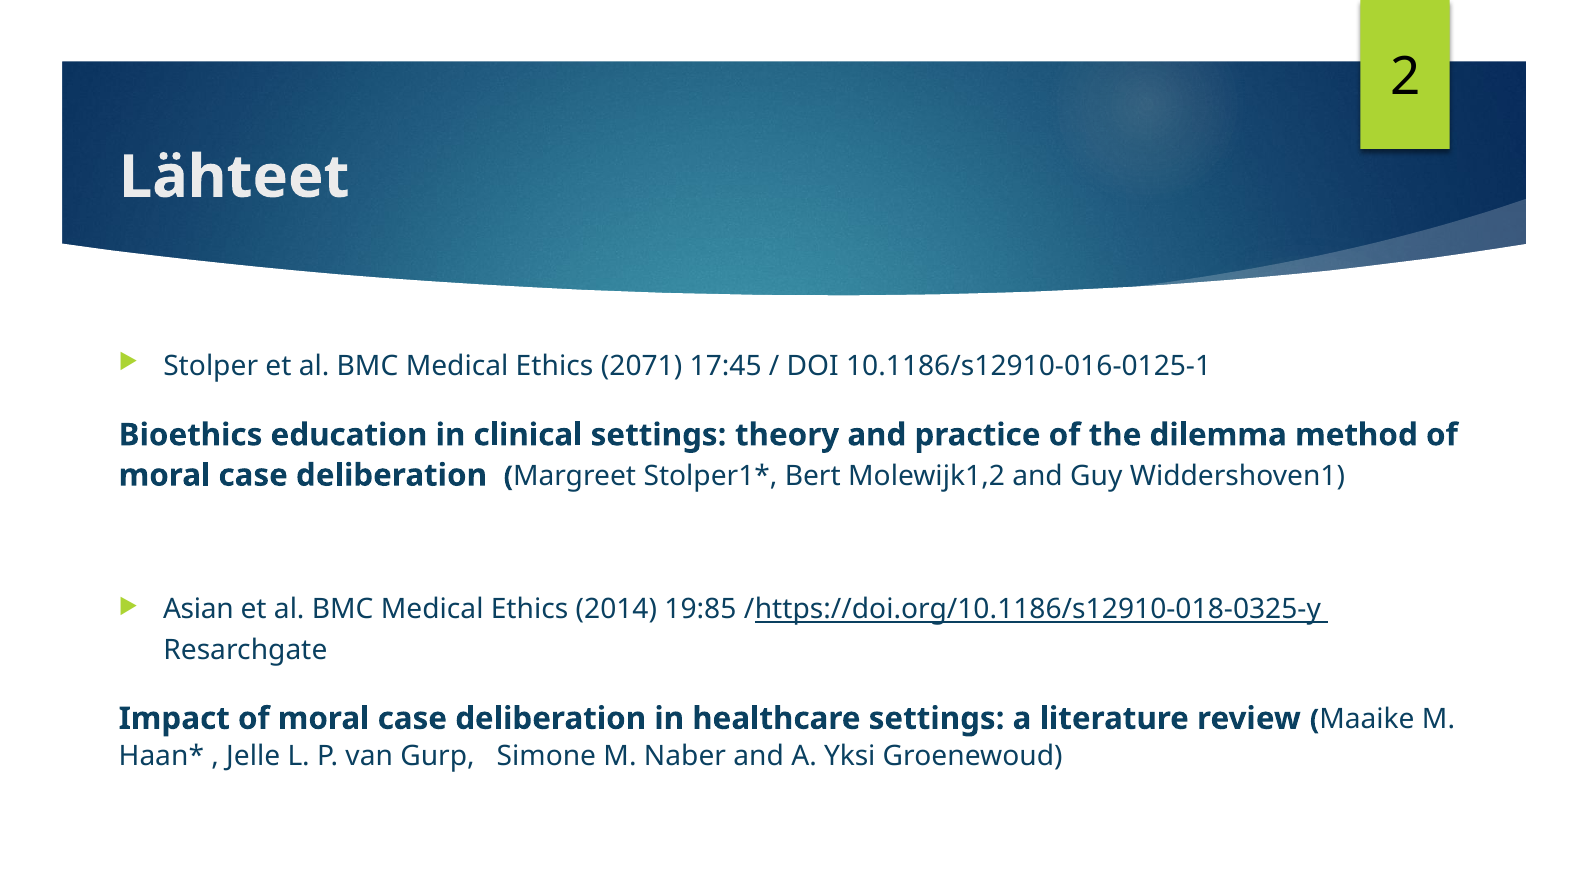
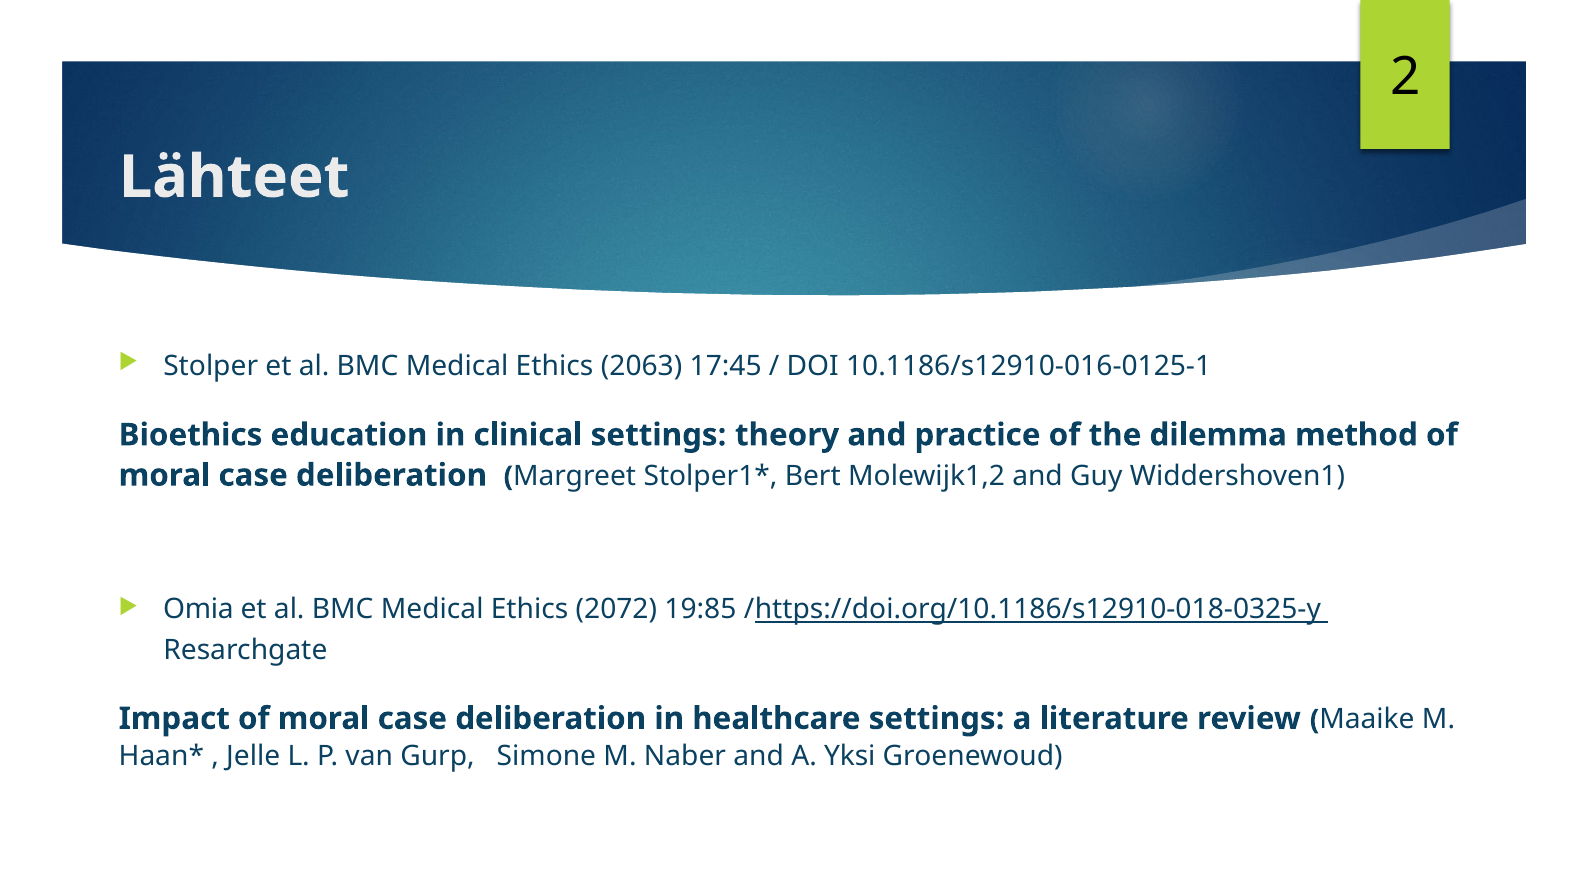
2071: 2071 -> 2063
Asian: Asian -> Omia
2014: 2014 -> 2072
